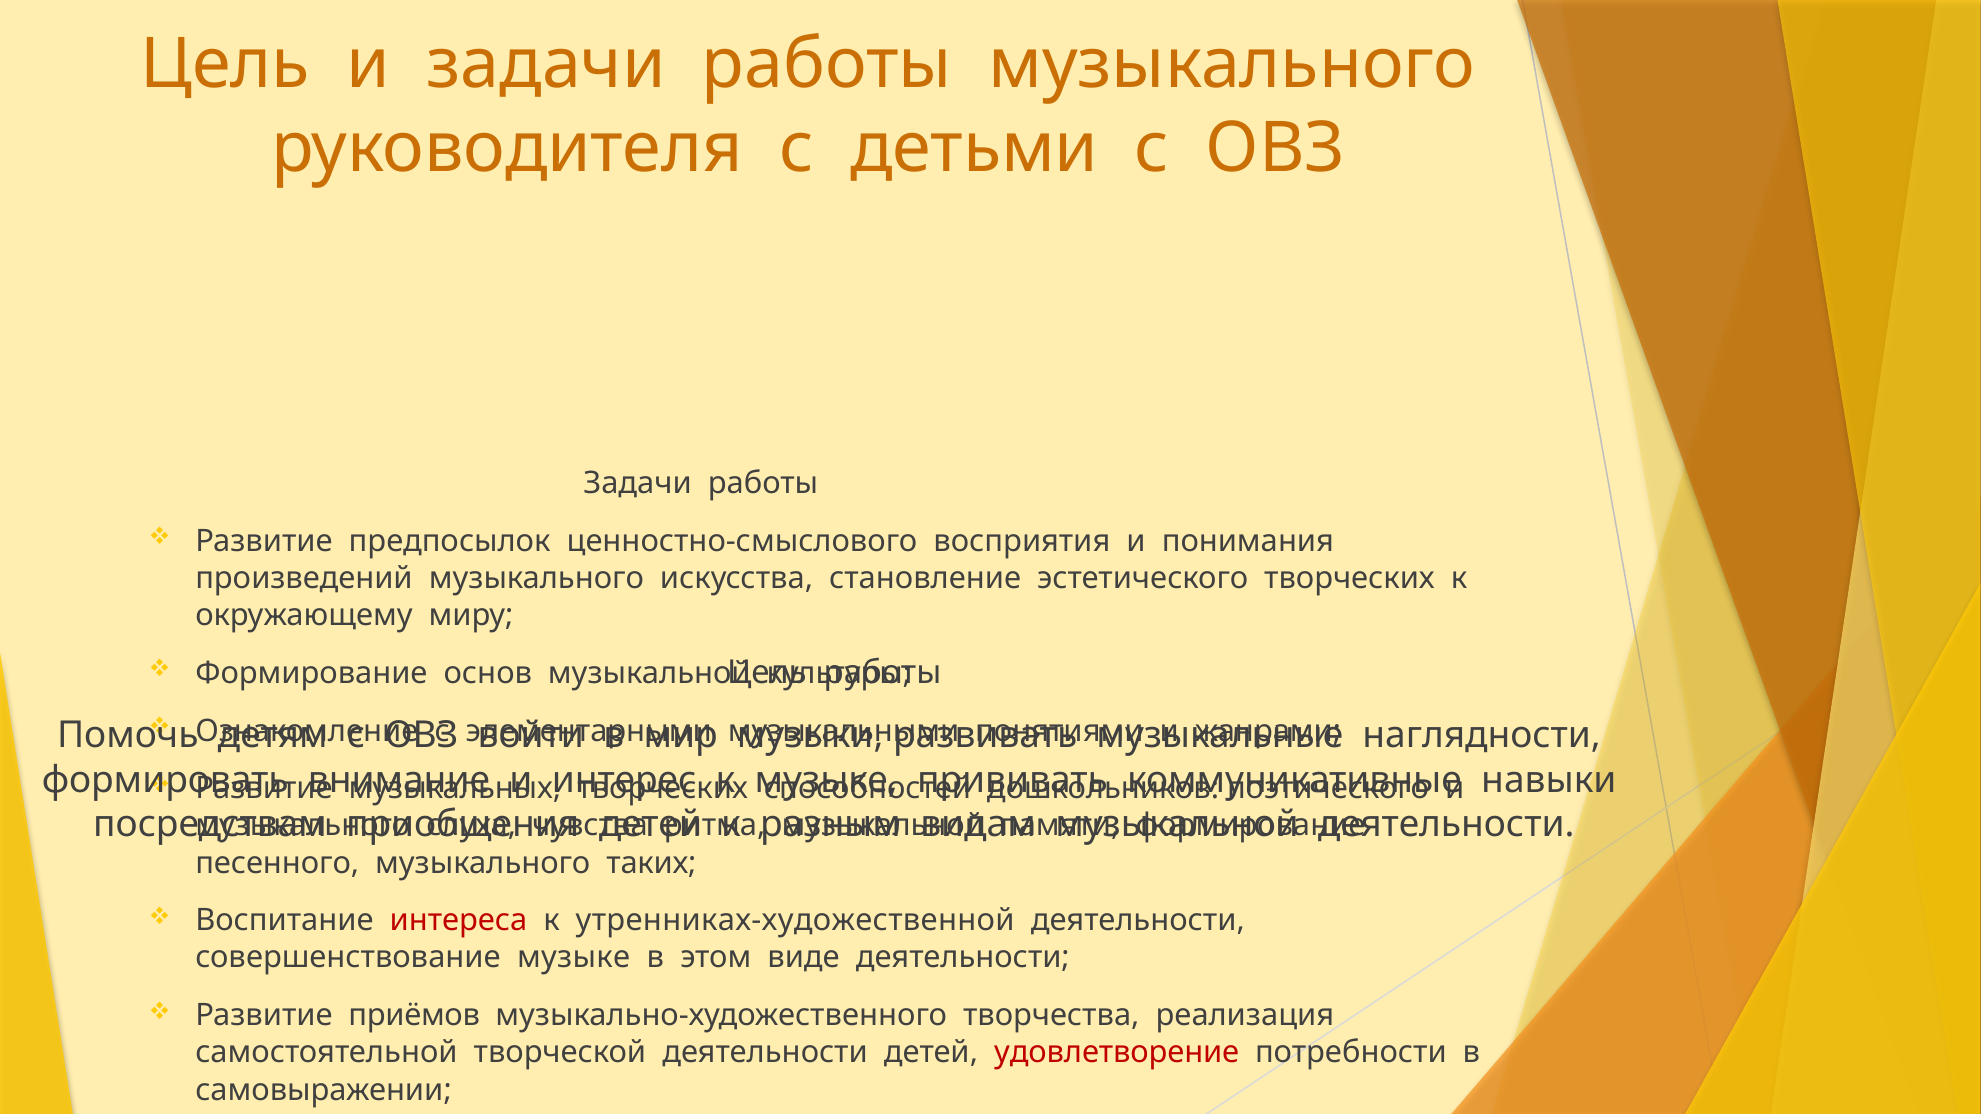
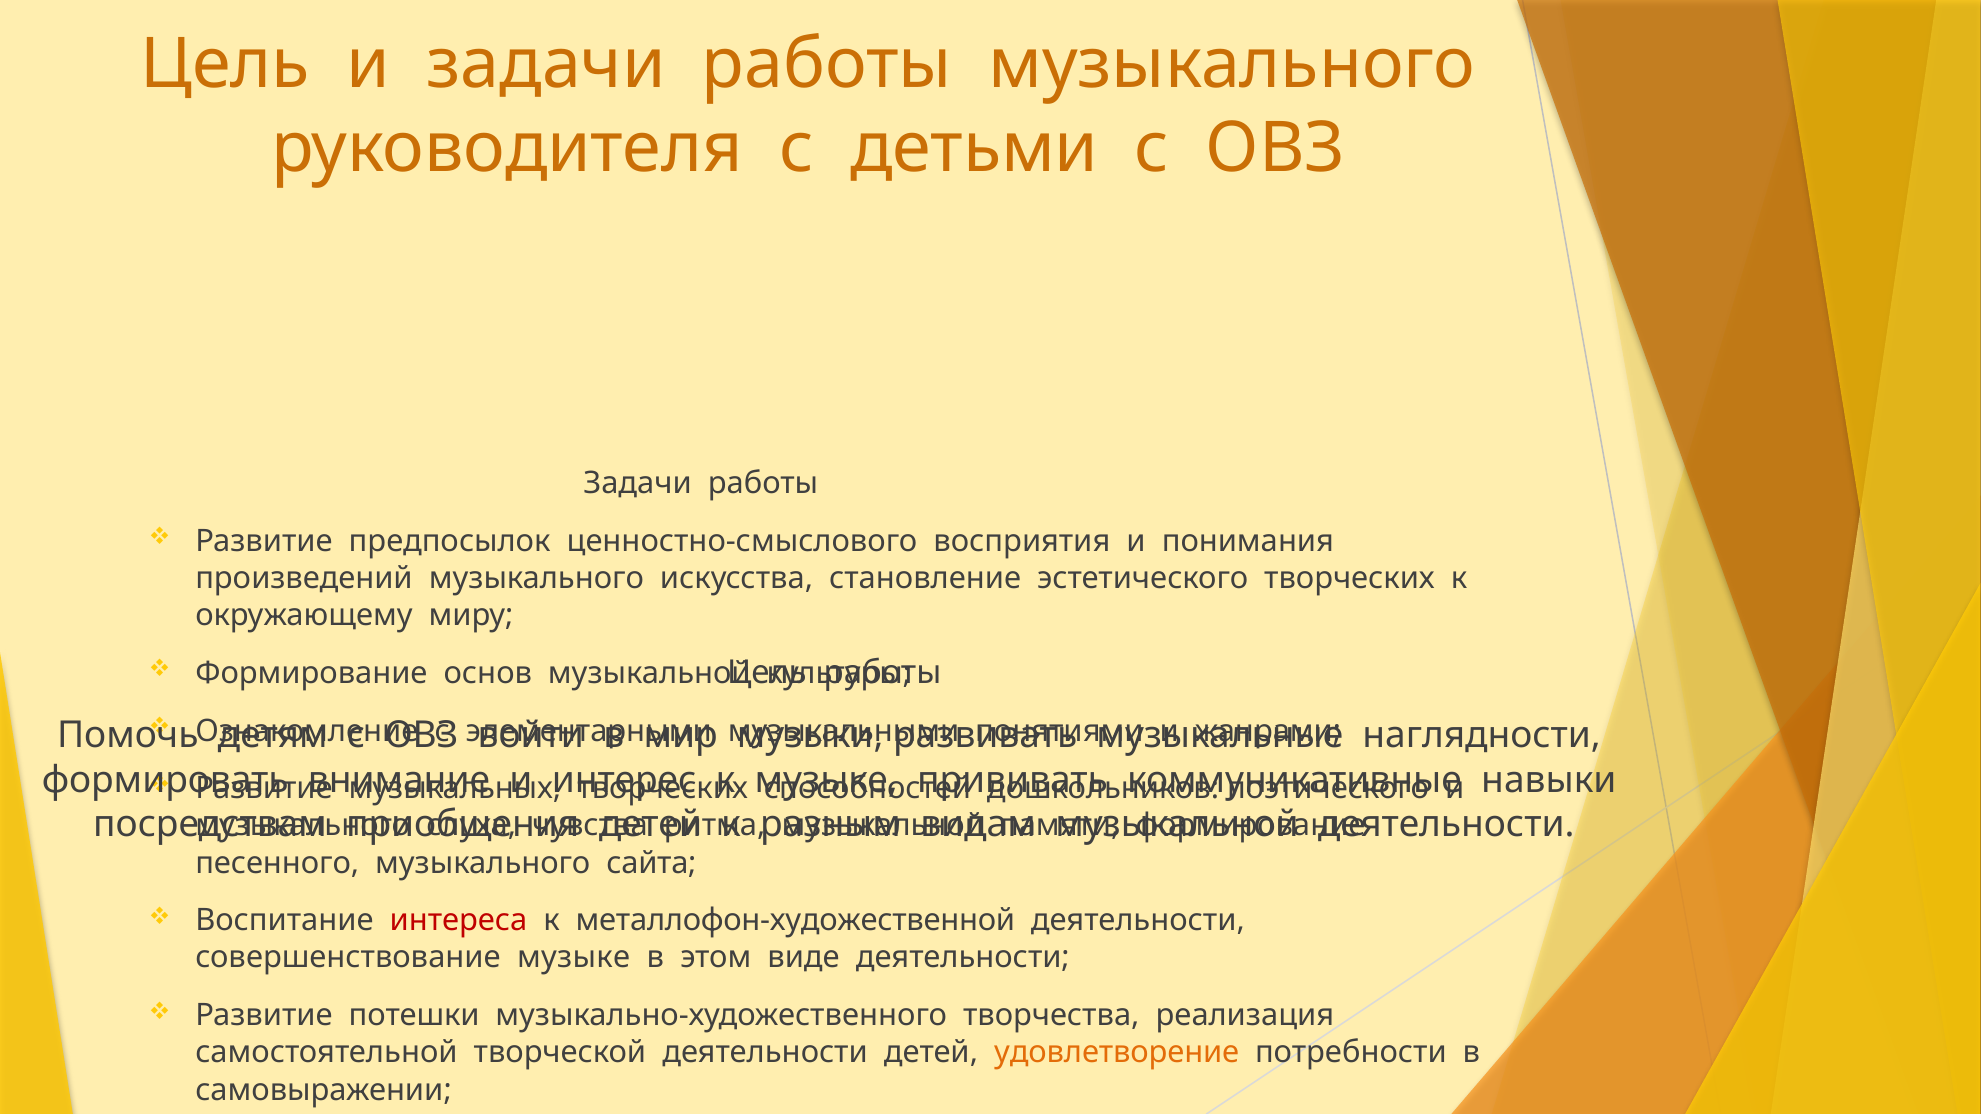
таких: таких -> сайта
утренниках-художественной: утренниках-художественной -> металлофон-художественной
приёмов: приёмов -> потешки
удовлетворение colour: red -> orange
